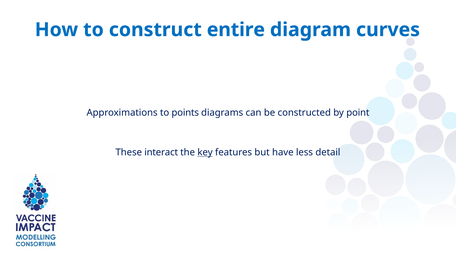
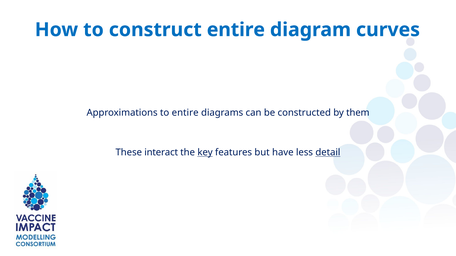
to points: points -> entire
point: point -> them
detail underline: none -> present
